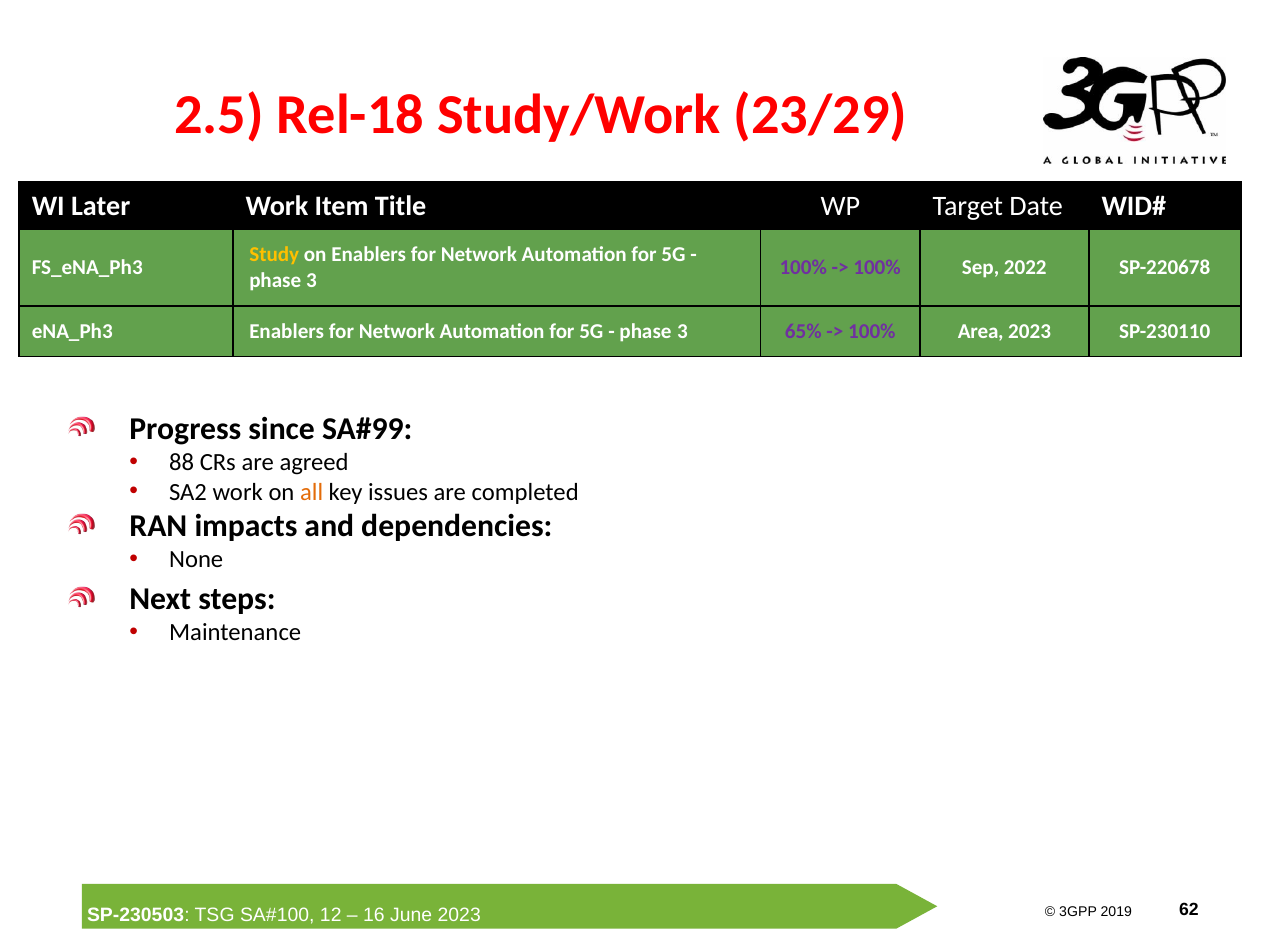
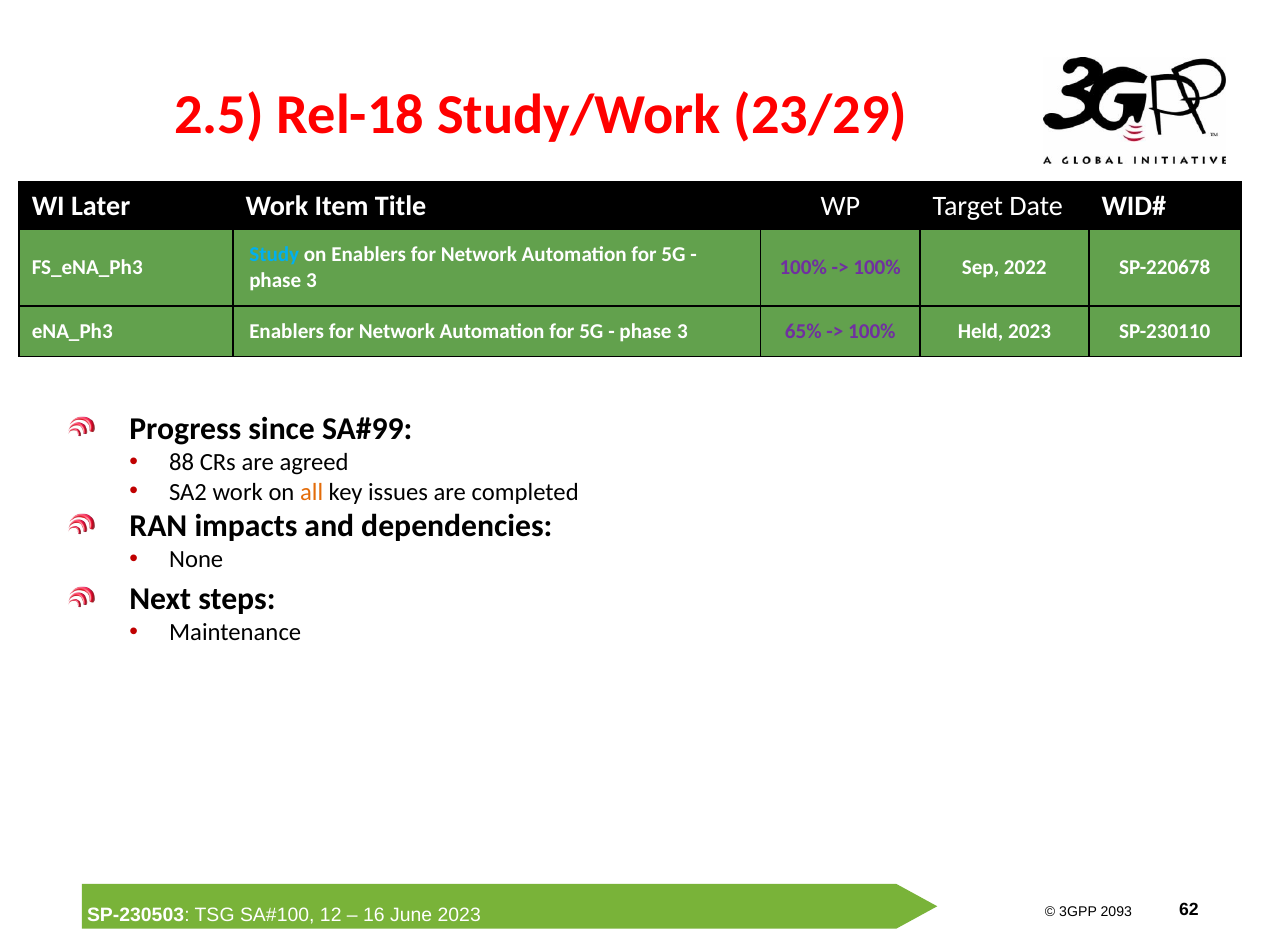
Study colour: yellow -> light blue
Area: Area -> Held
2019: 2019 -> 2093
